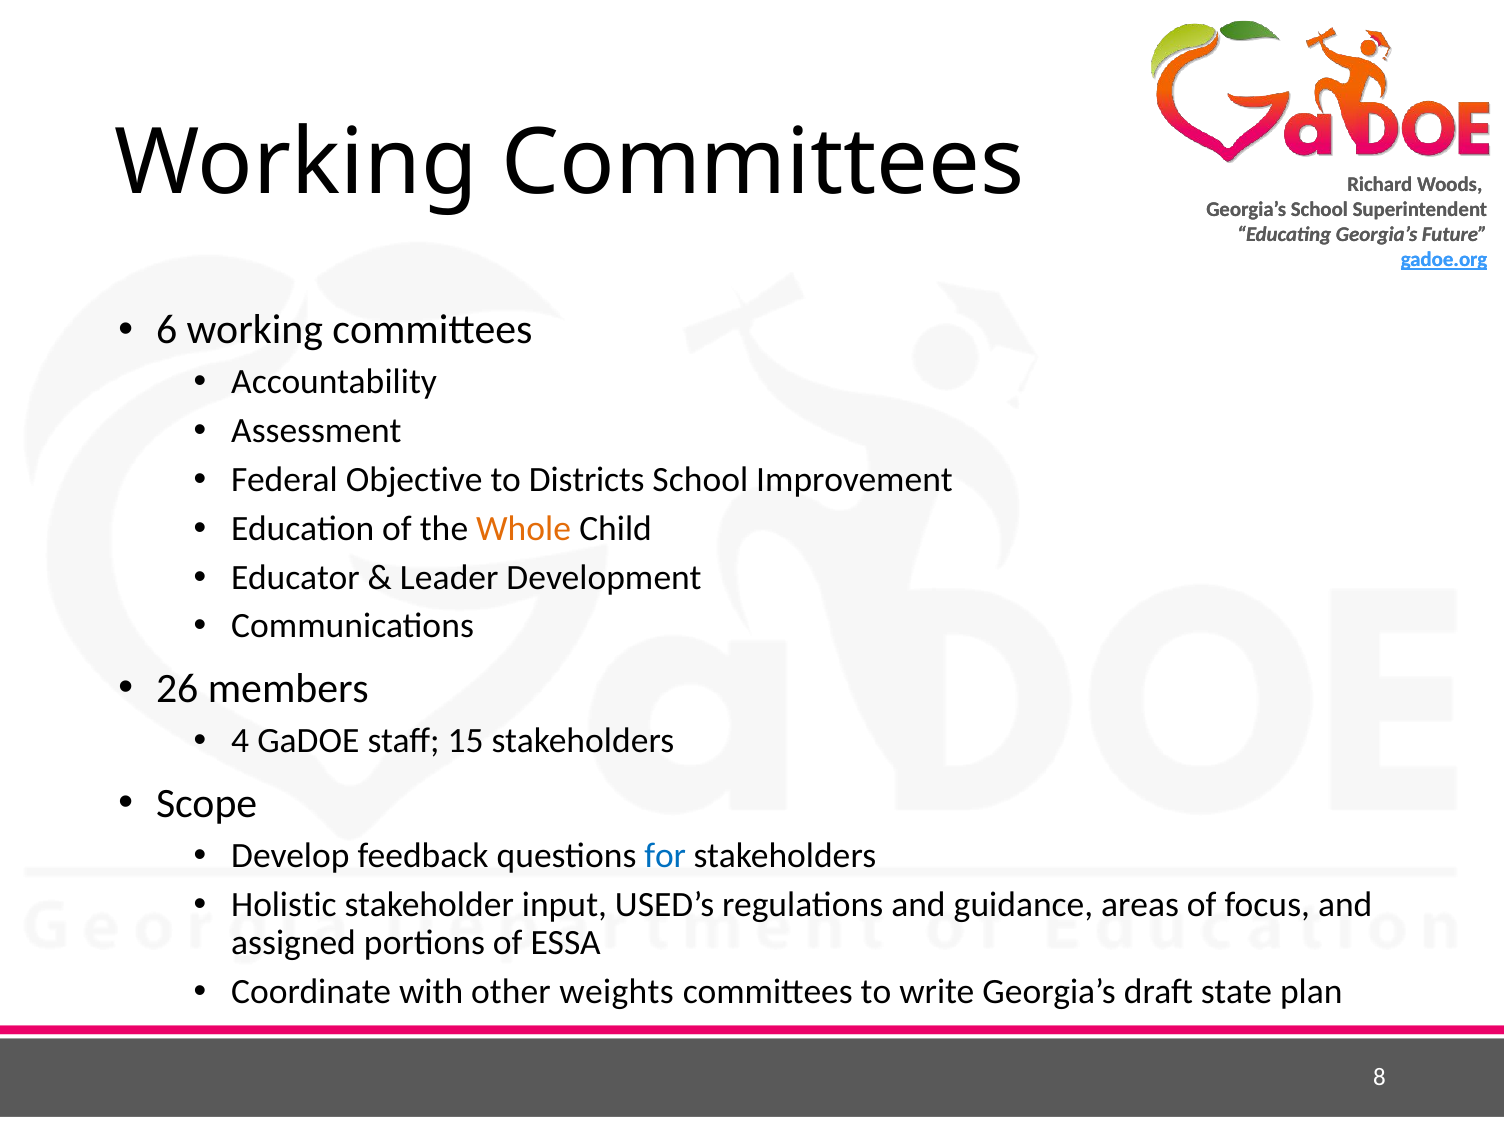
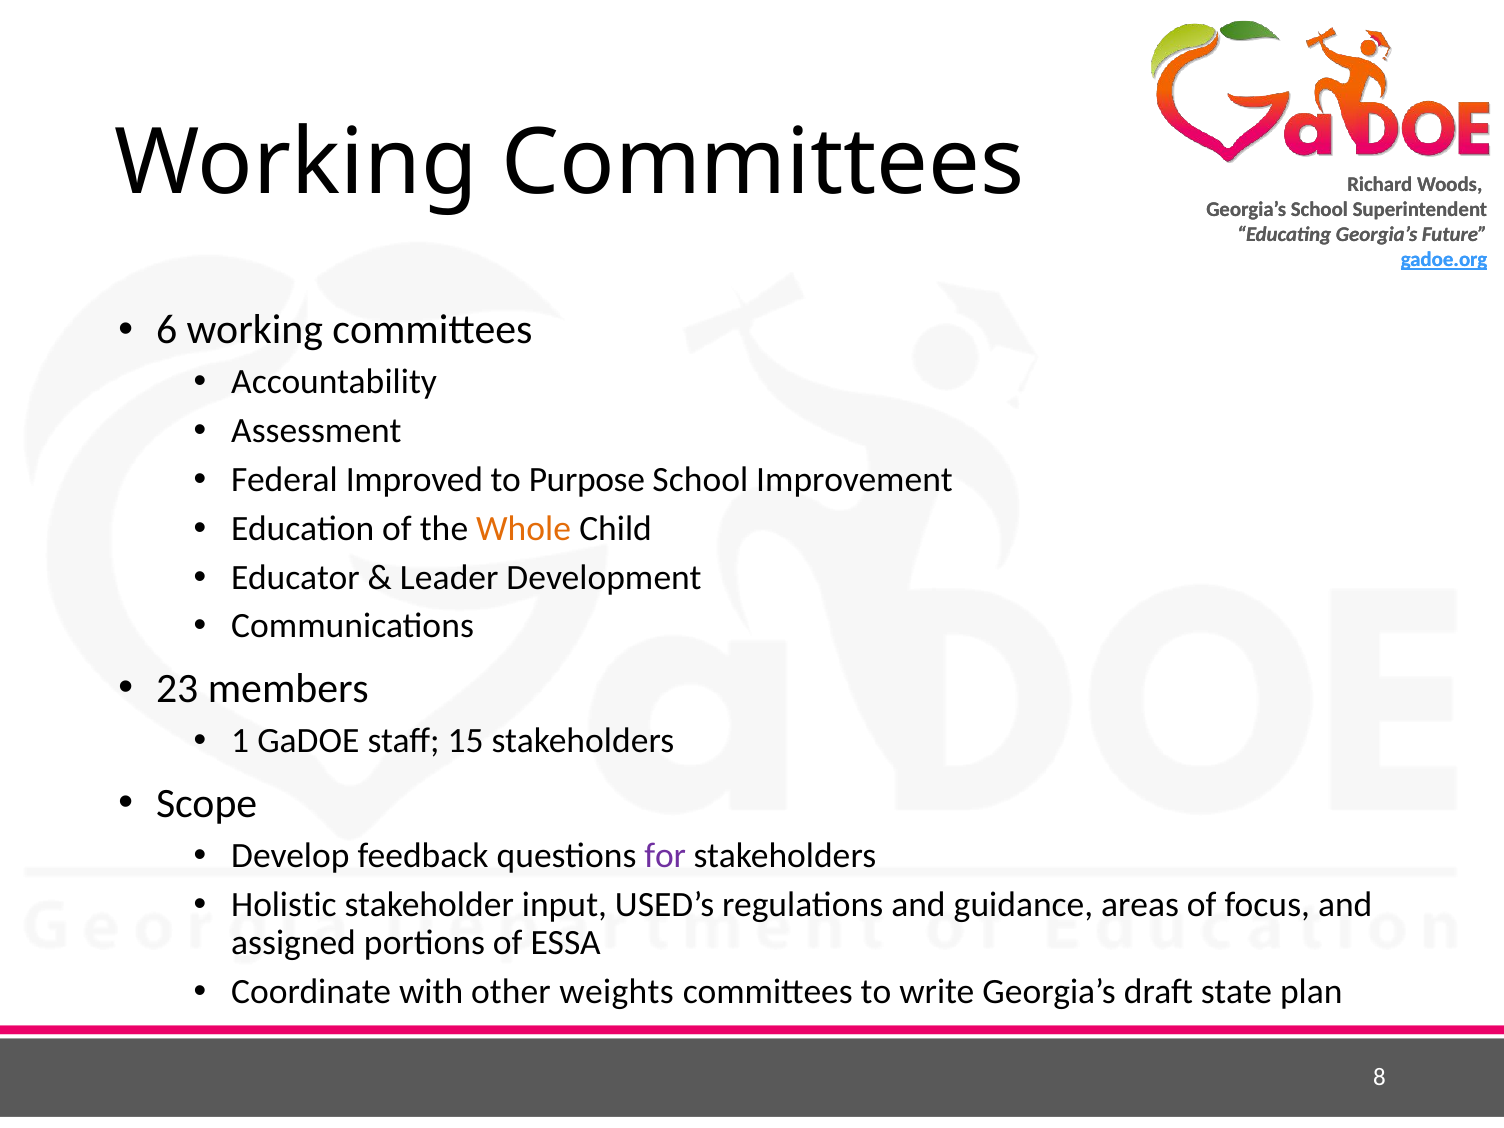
Objective: Objective -> Improved
Districts: Districts -> Purpose
26: 26 -> 23
4: 4 -> 1
for colour: blue -> purple
